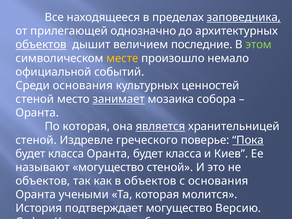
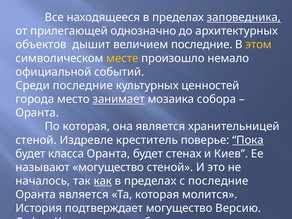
объектов at (41, 45) underline: present -> none
этом colour: light green -> yellow
Среди основания: основания -> последние
стеной at (35, 99): стеной -> города
является at (160, 126) underline: present -> none
греческого: греческого -> креститель
Оранта будет класса: класса -> стенах
объектов at (43, 181): объектов -> началось
как underline: none -> present
объектов at (150, 181): объектов -> пределах
с основания: основания -> последние
Оранта учеными: учеными -> является
